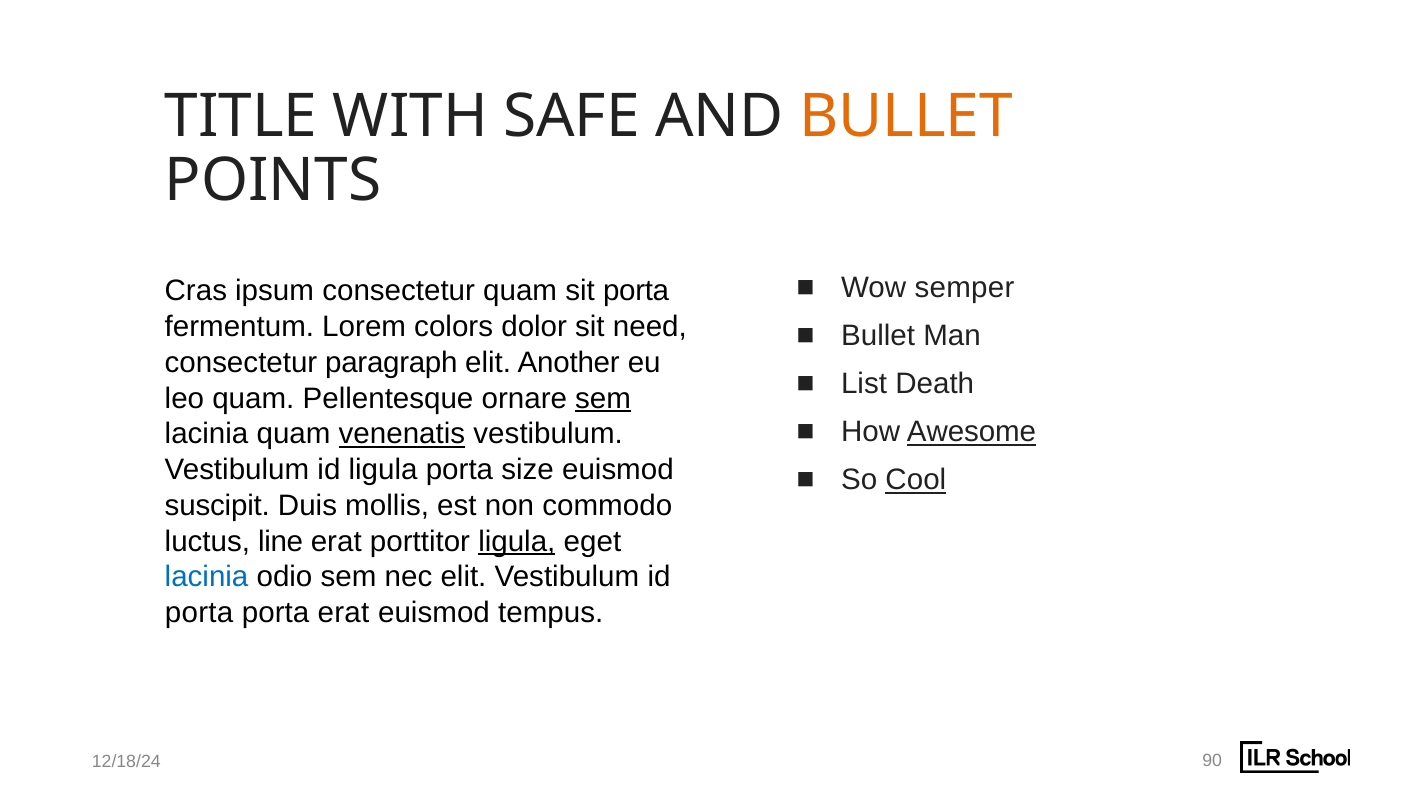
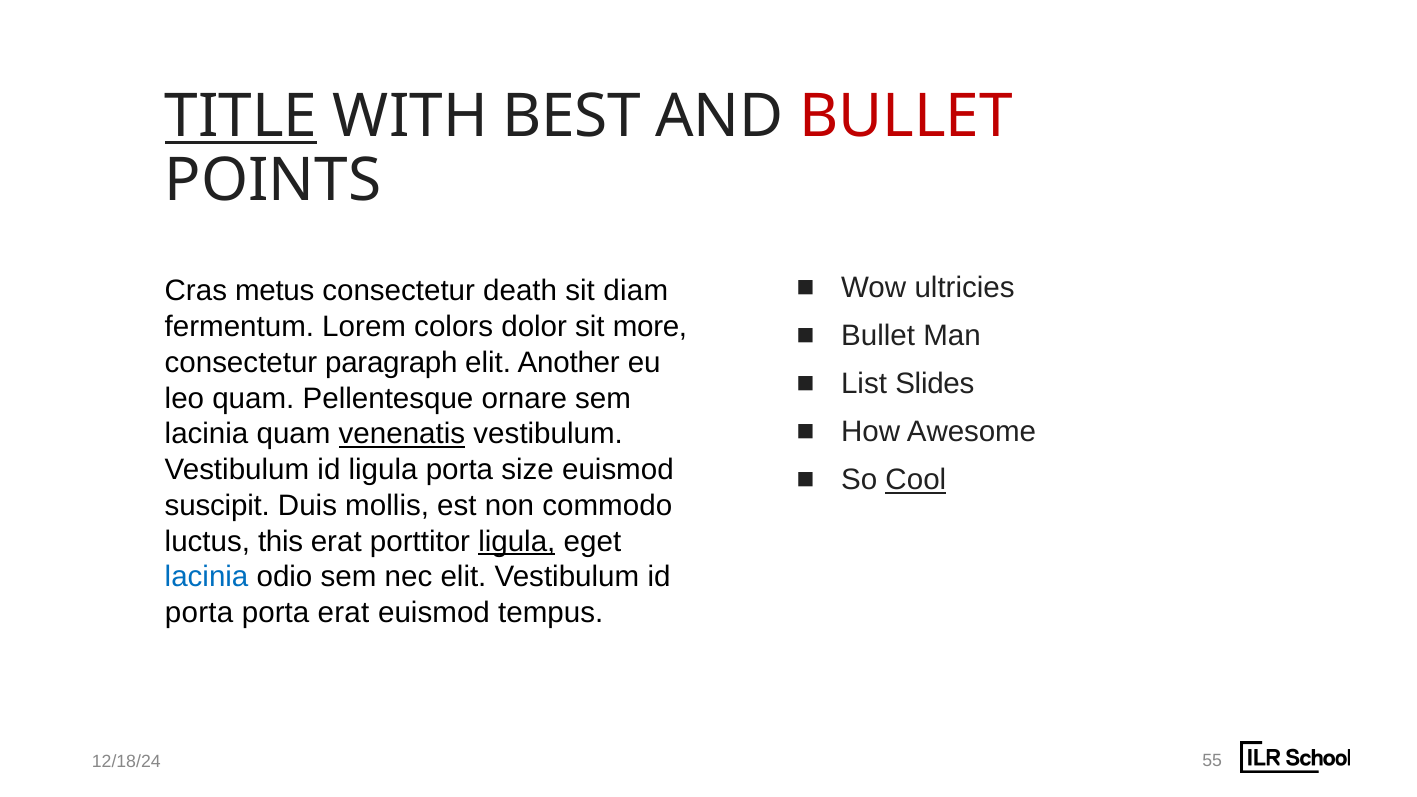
TITLE underline: none -> present
SAFE: SAFE -> BEST
BULLET at (906, 117) colour: orange -> red
semper: semper -> ultricies
ipsum: ipsum -> metus
consectetur quam: quam -> death
sit porta: porta -> diam
need: need -> more
Death: Death -> Slides
sem at (603, 398) underline: present -> none
Awesome underline: present -> none
line: line -> this
90: 90 -> 55
